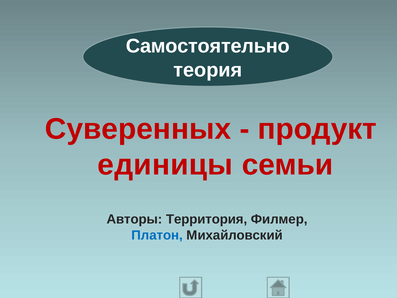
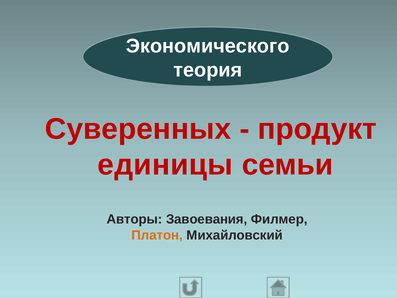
Самостоятельно: Самостоятельно -> Экономического
Территория: Территория -> Завоевания
Платон colour: blue -> orange
